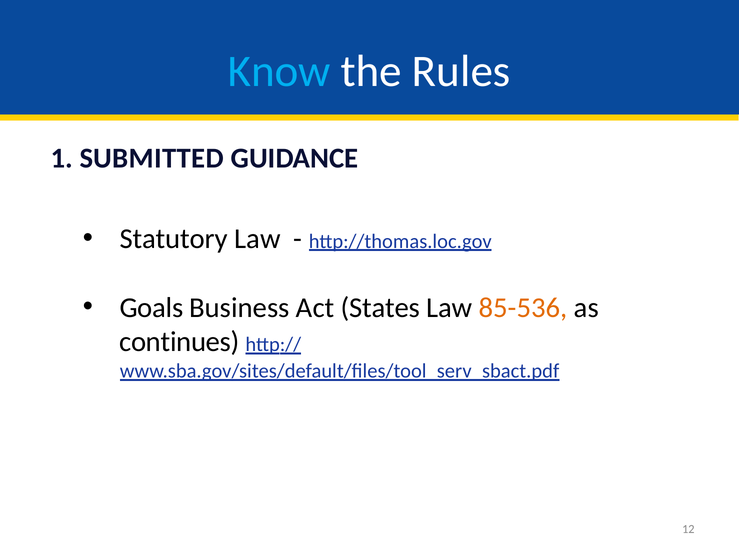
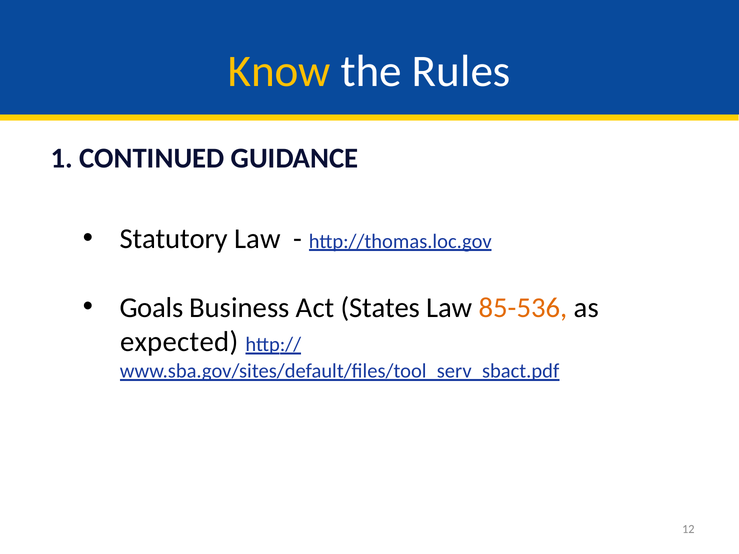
Know colour: light blue -> yellow
SUBMITTED: SUBMITTED -> CONTINUED
continues: continues -> expected
